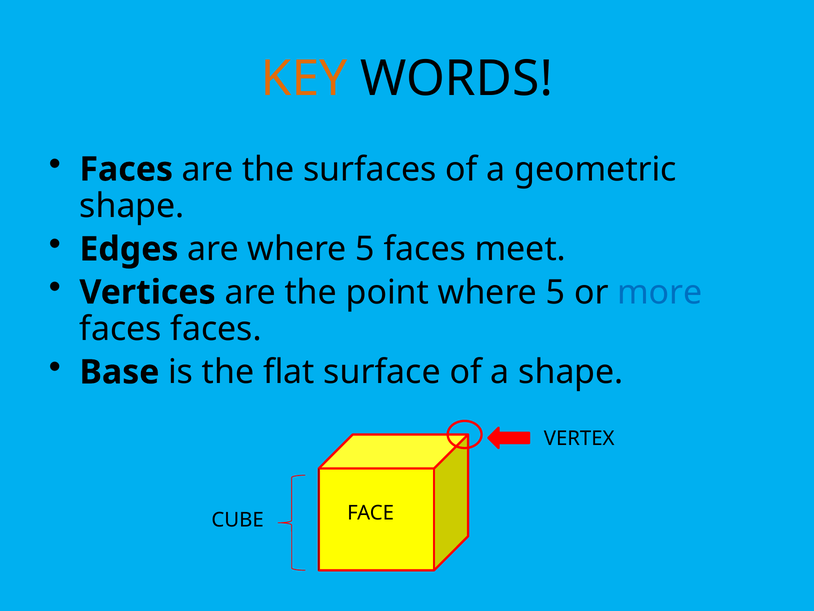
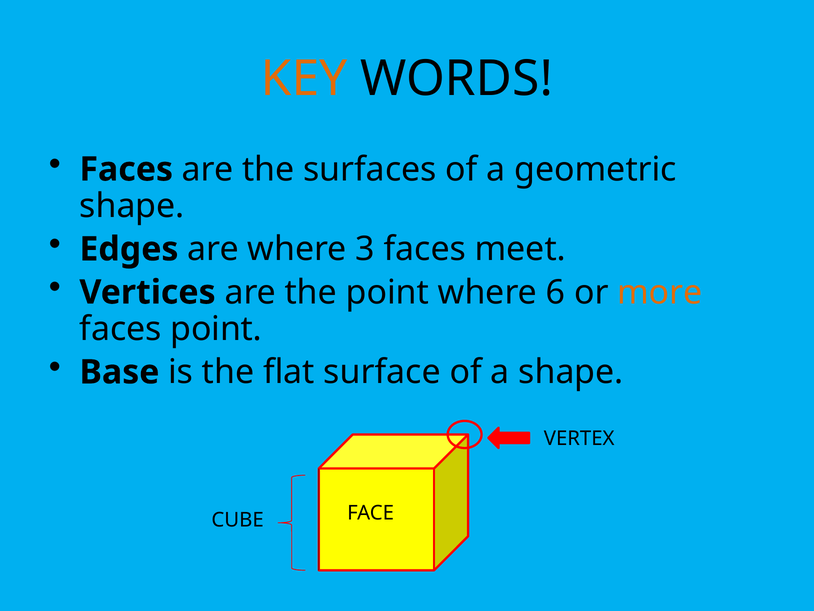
are where 5: 5 -> 3
point where 5: 5 -> 6
more colour: blue -> orange
faces faces: faces -> point
